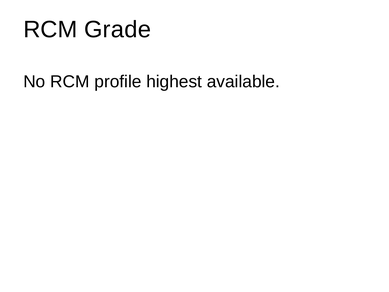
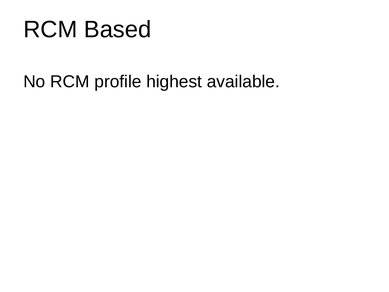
Grade: Grade -> Based
